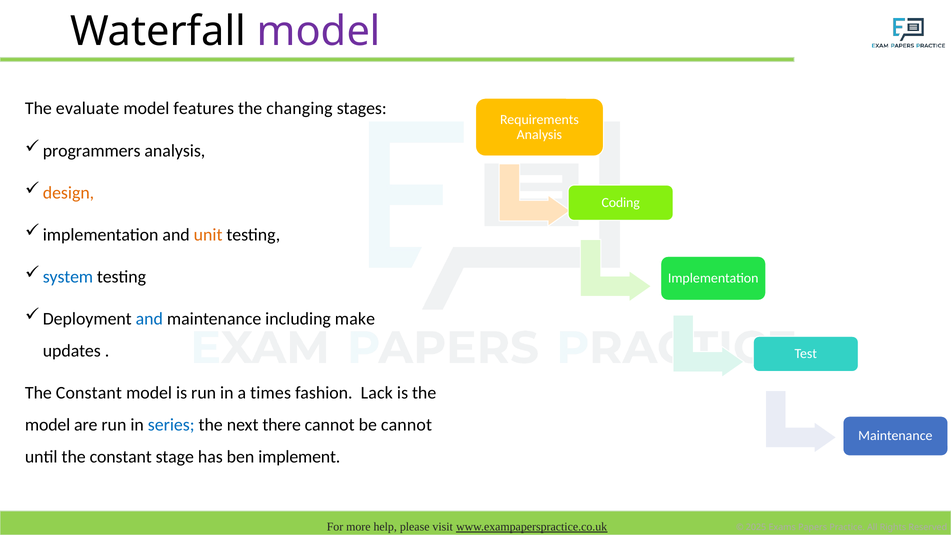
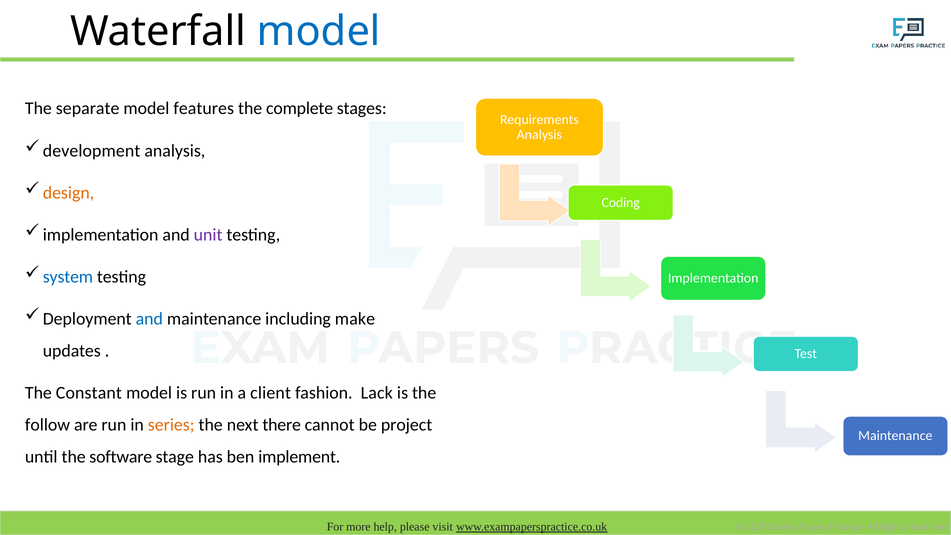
model at (319, 31) colour: purple -> blue
evaluate: evaluate -> separate
changing: changing -> complete
programmers: programmers -> development
unit colour: orange -> purple
times: times -> client
model at (48, 425): model -> follow
series colour: blue -> orange
be cannot: cannot -> project
until the constant: constant -> software
